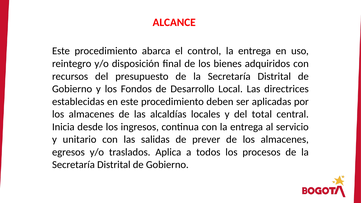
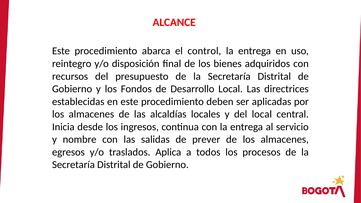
del total: total -> local
unitario: unitario -> nombre
